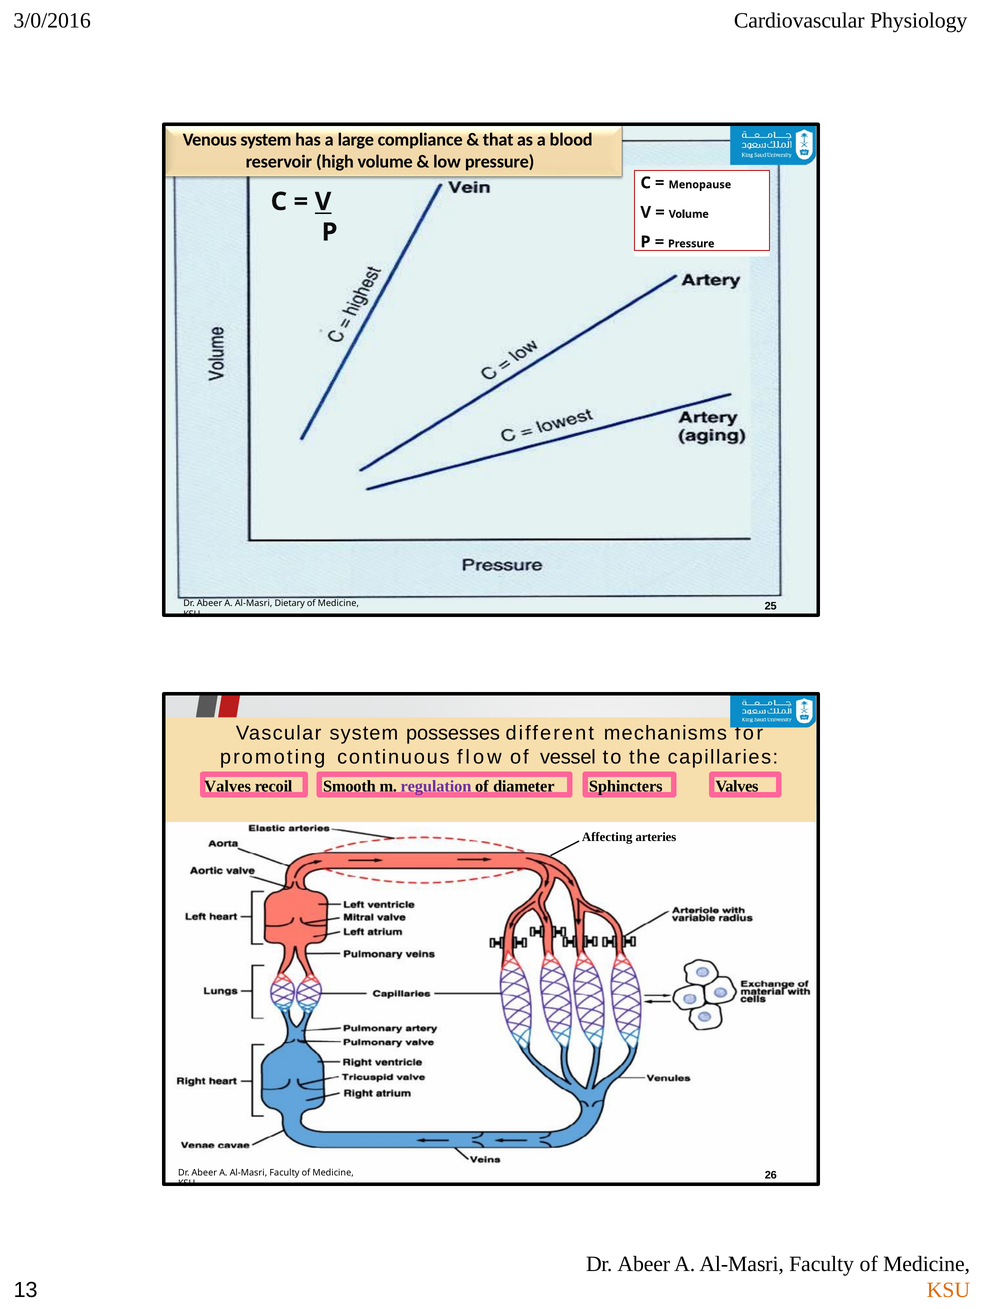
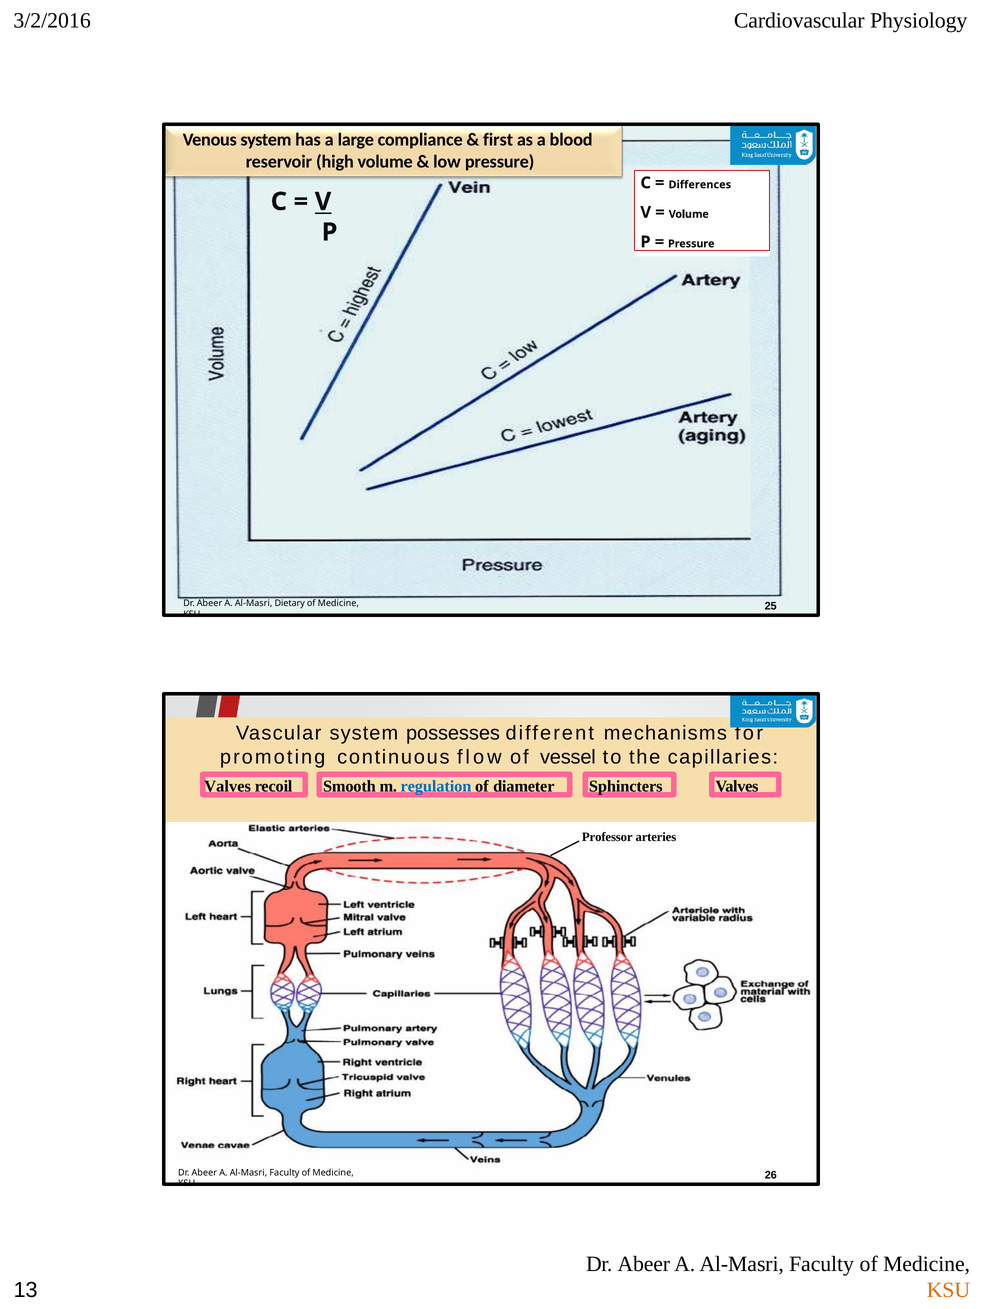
3/0/2016: 3/0/2016 -> 3/2/2016
that: that -> first
Menopause: Menopause -> Differences
regulation colour: purple -> blue
Affecting: Affecting -> Professor
